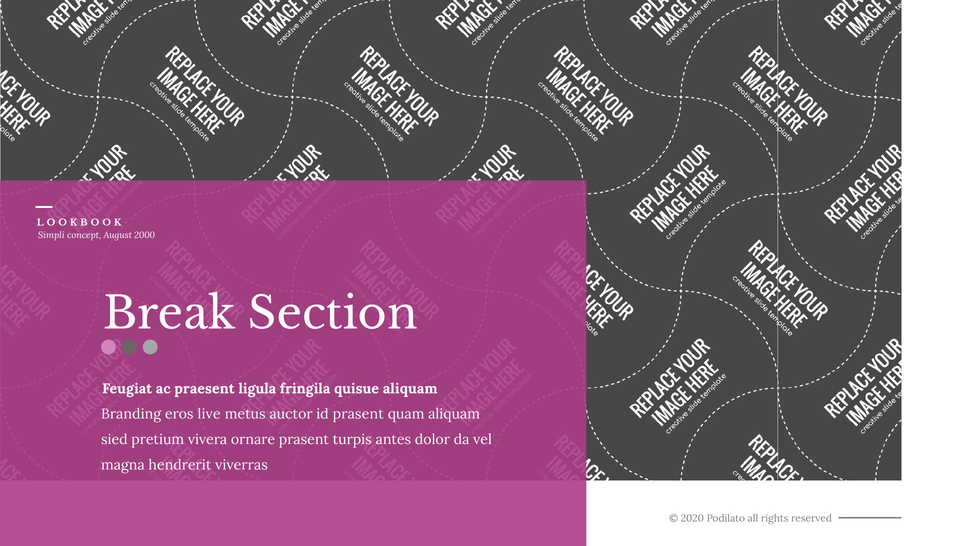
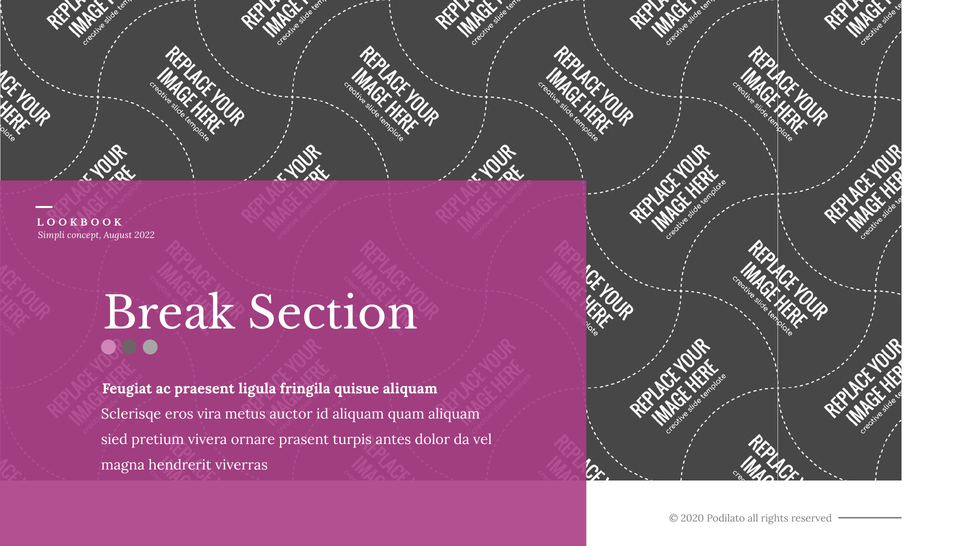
2000: 2000 -> 2022
Branding: Branding -> Sclerisqe
live: live -> vira
id prasent: prasent -> aliquam
